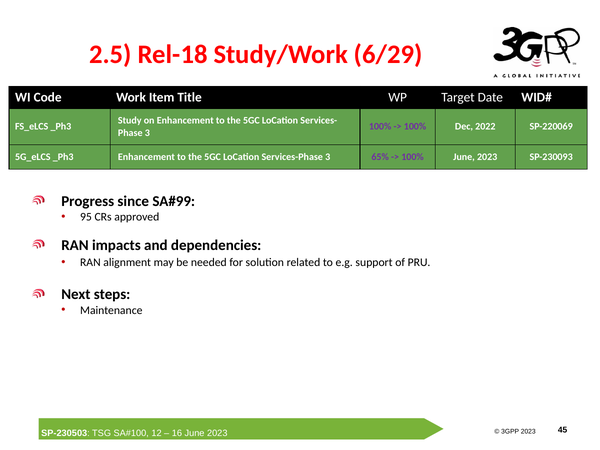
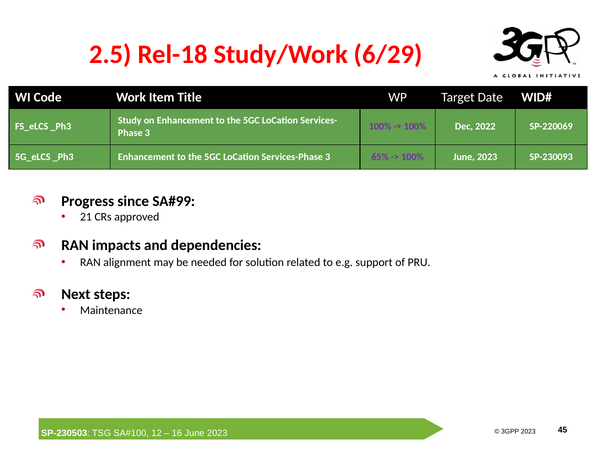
95: 95 -> 21
